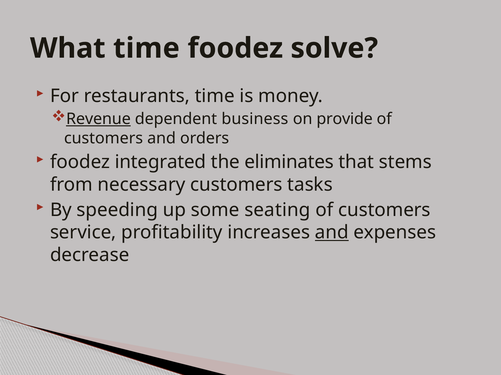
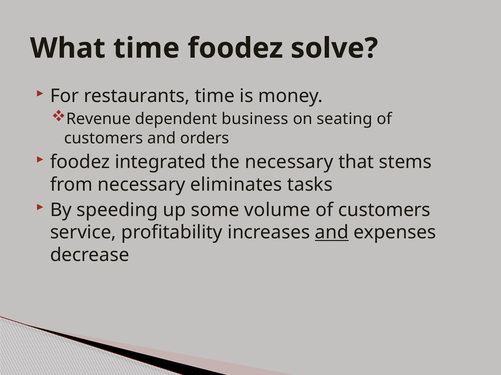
Revenue underline: present -> none
provide: provide -> seating
the eliminates: eliminates -> necessary
necessary customers: customers -> eliminates
seating: seating -> volume
